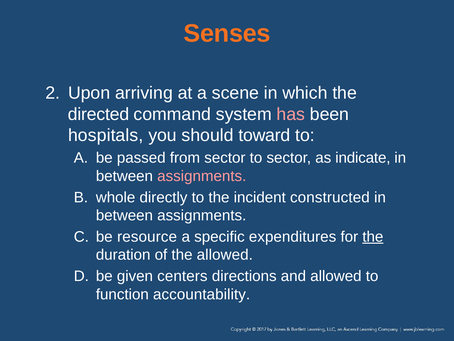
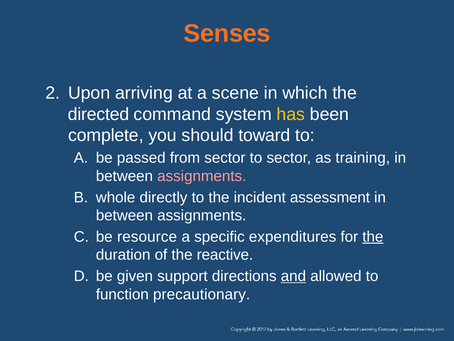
has colour: pink -> yellow
hospitals: hospitals -> complete
indicate: indicate -> training
constructed: constructed -> assessment
the allowed: allowed -> reactive
centers: centers -> support
and underline: none -> present
accountability: accountability -> precautionary
